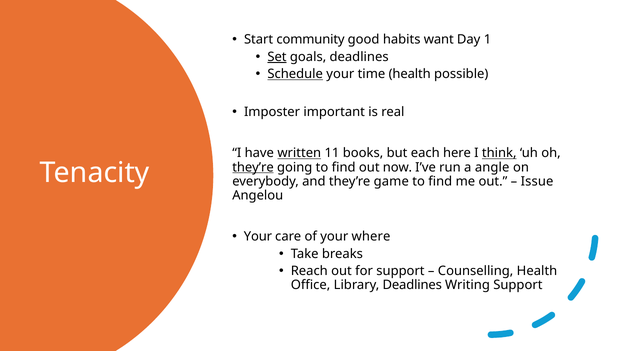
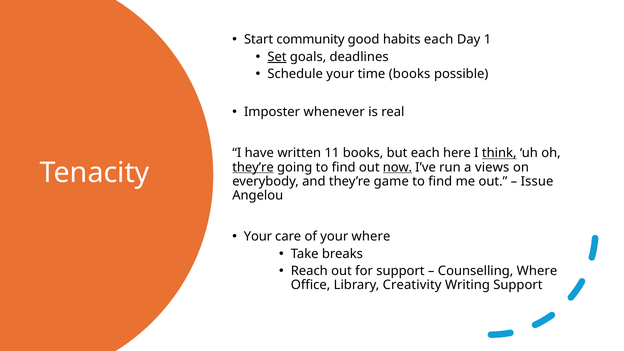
habits want: want -> each
Schedule underline: present -> none
time health: health -> books
important: important -> whenever
written underline: present -> none
now underline: none -> present
angle: angle -> views
Counselling Health: Health -> Where
Library Deadlines: Deadlines -> Creativity
